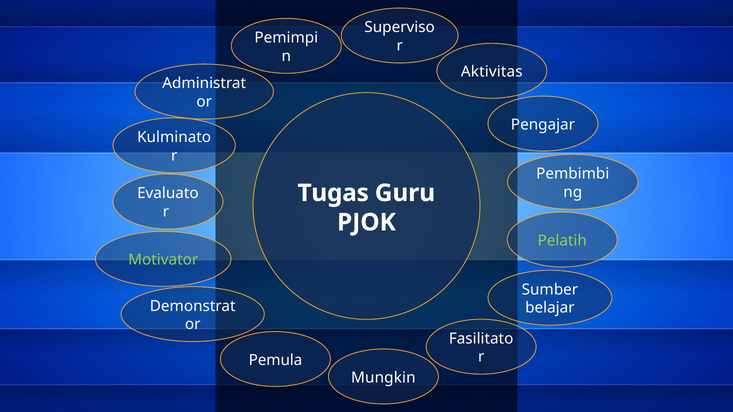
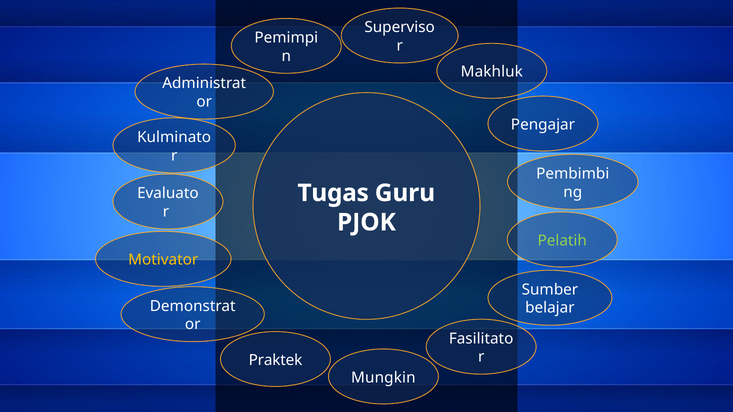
Aktivitas: Aktivitas -> Makhluk
Motivator colour: light green -> yellow
Pemula: Pemula -> Praktek
